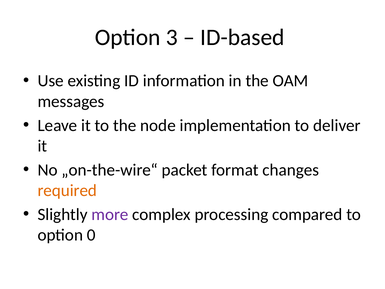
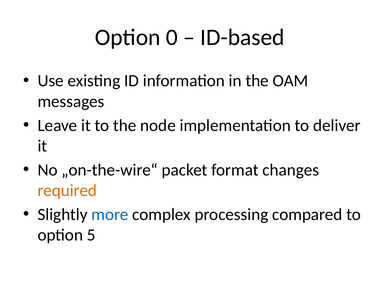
3: 3 -> 0
more colour: purple -> blue
0: 0 -> 5
